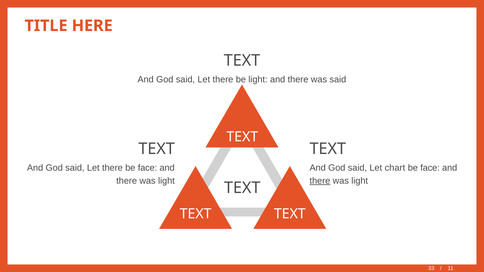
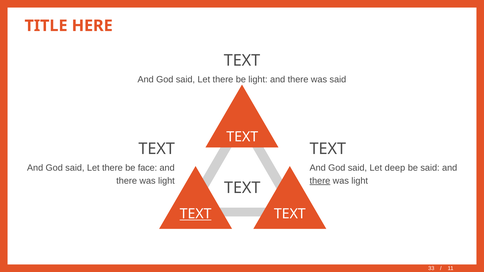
chart: chart -> deep
face at (430, 168): face -> said
TEXT at (196, 214) underline: none -> present
